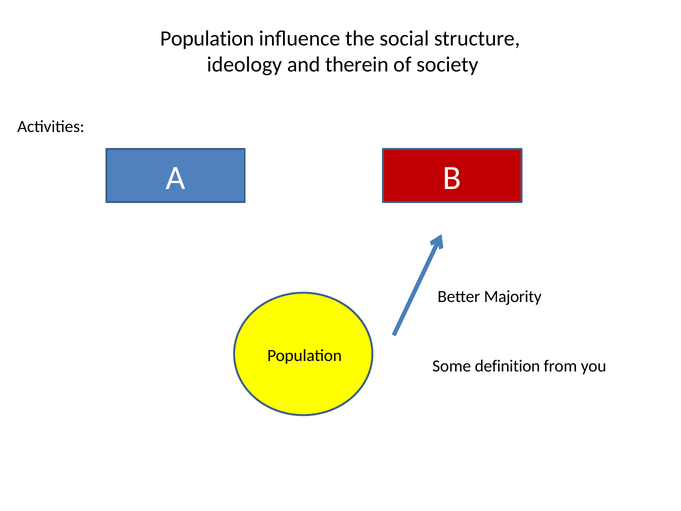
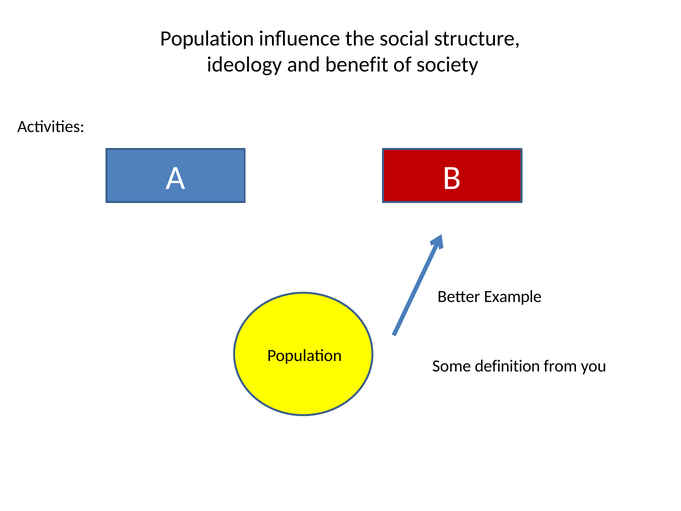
therein: therein -> benefit
Majority: Majority -> Example
